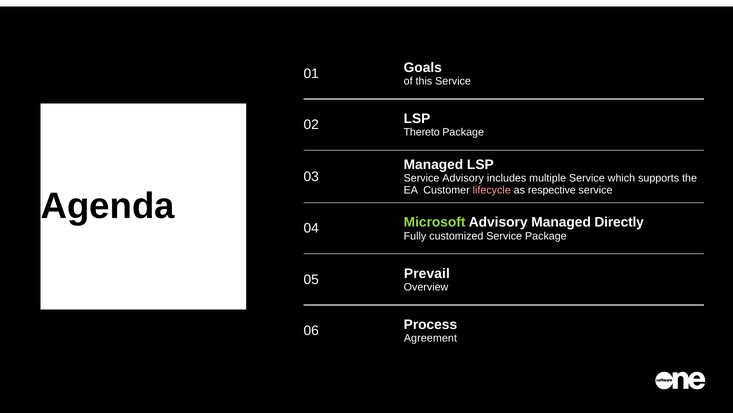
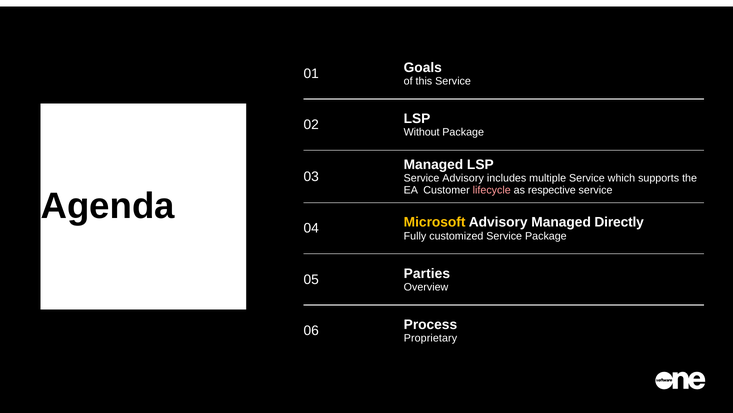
Thereto: Thereto -> Without
Microsoft colour: light green -> yellow
Prevail: Prevail -> Parties
Agreement: Agreement -> Proprietary
